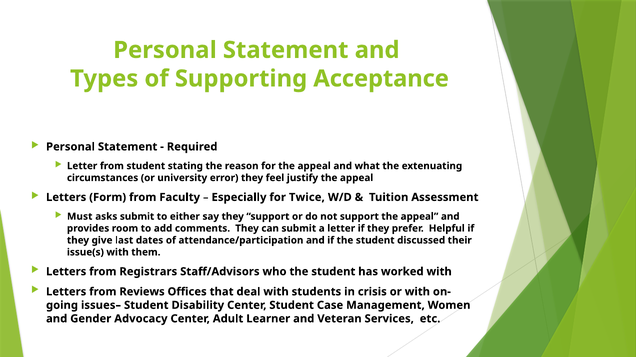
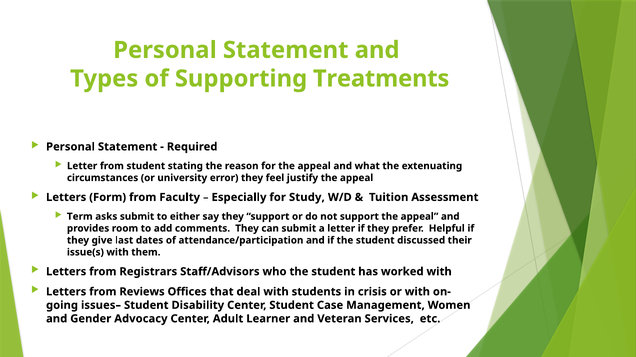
Acceptance: Acceptance -> Treatments
Twice: Twice -> Study
Must: Must -> Term
